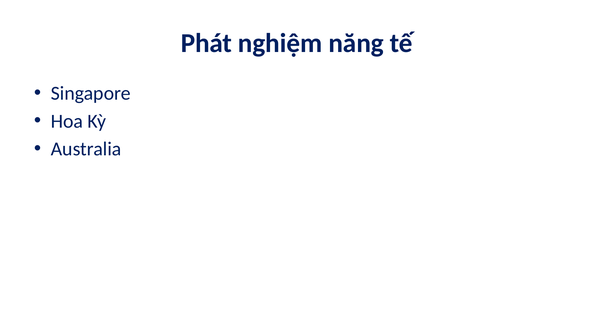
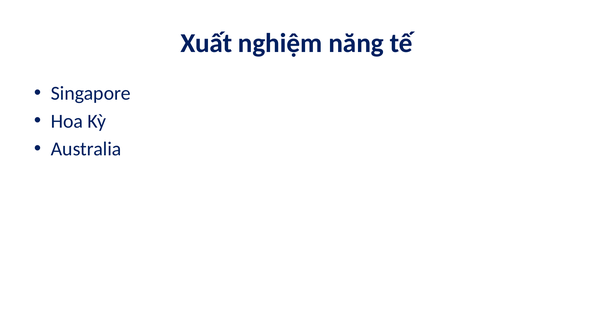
Phát: Phát -> Xuất
